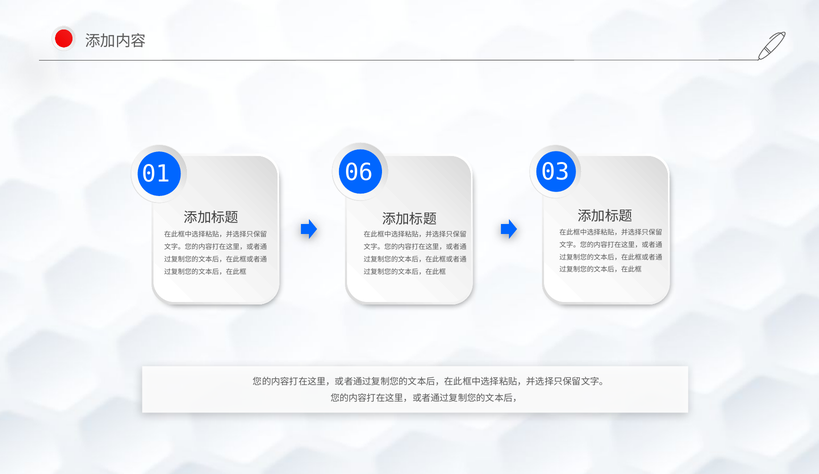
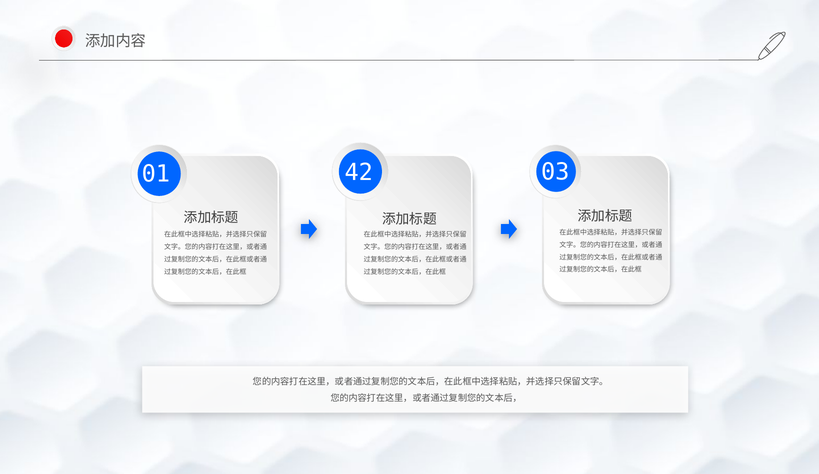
06: 06 -> 42
